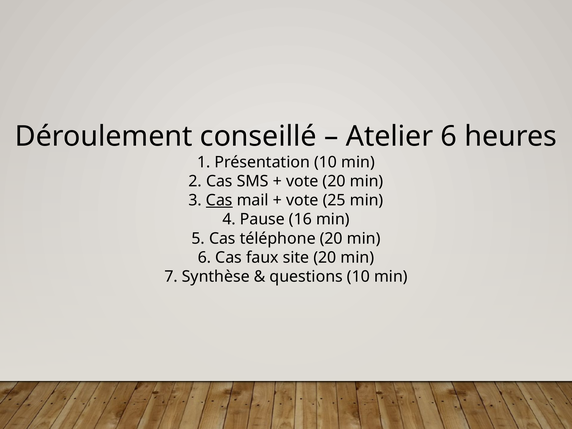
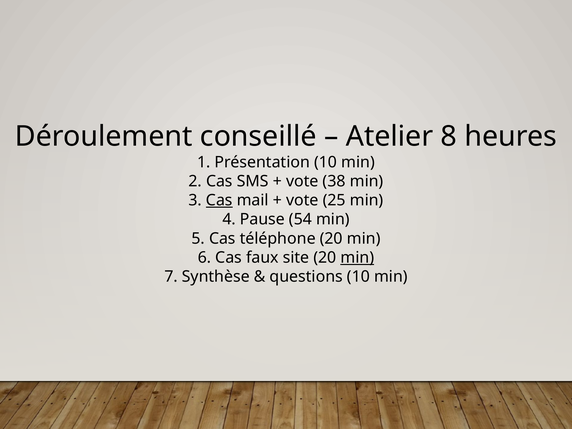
Atelier 6: 6 -> 8
vote 20: 20 -> 38
16: 16 -> 54
min at (357, 258) underline: none -> present
